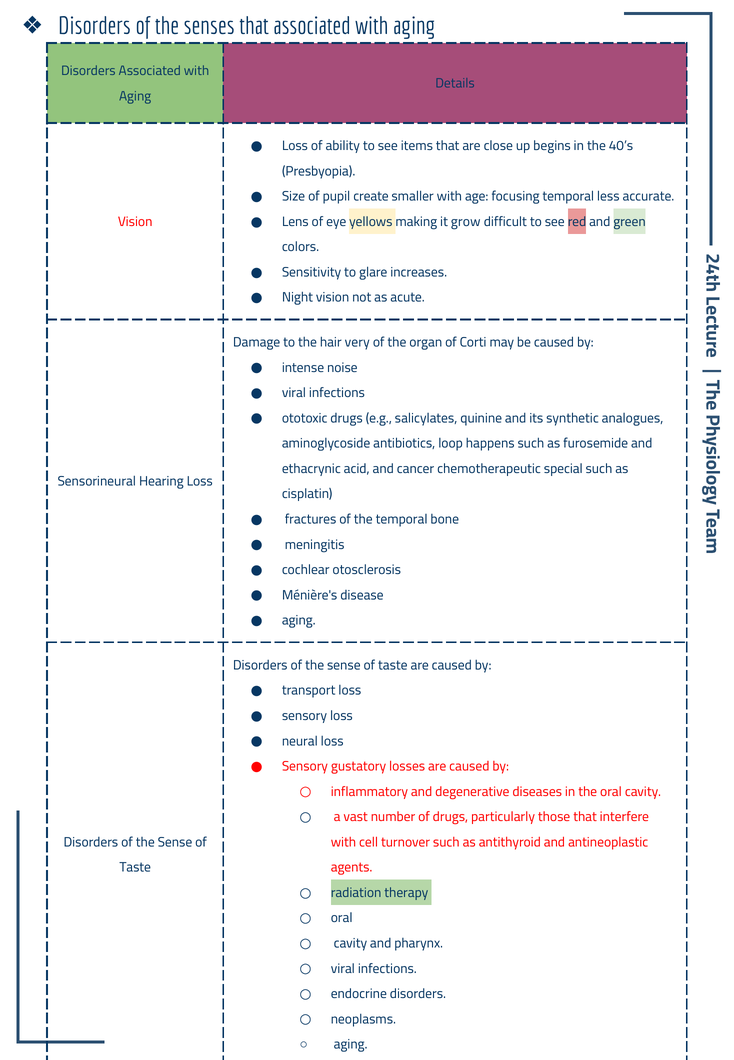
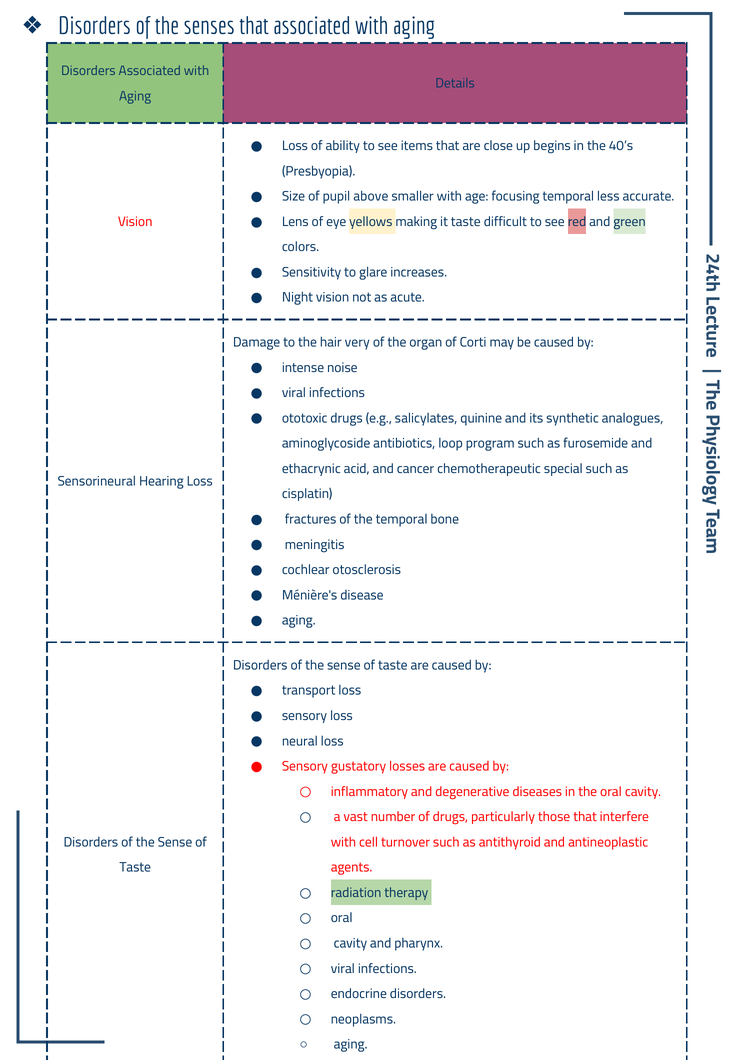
create: create -> above
it grow: grow -> taste
happens: happens -> program
